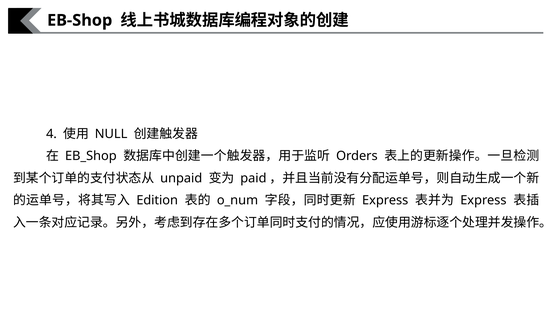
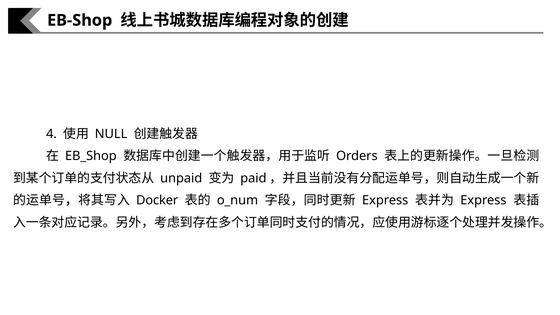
Edition: Edition -> Docker
